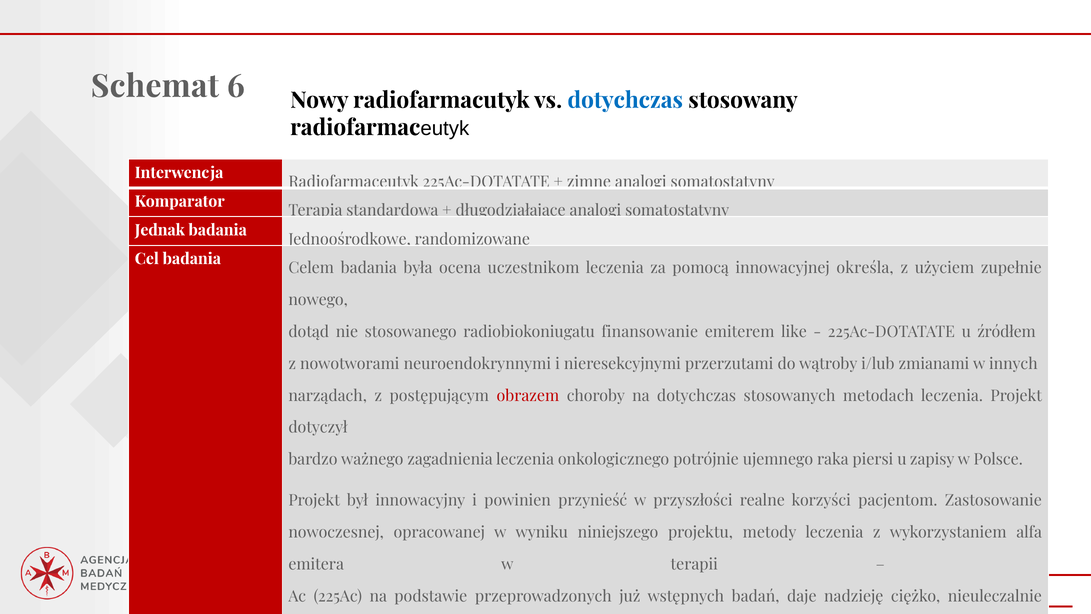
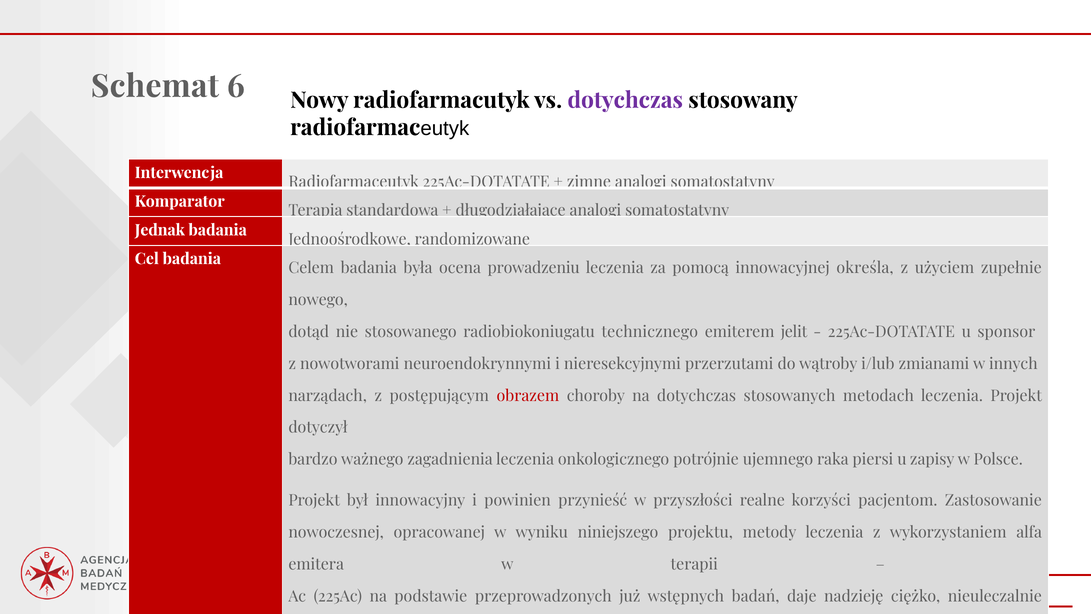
dotychczas at (625, 100) colour: blue -> purple
uczestnikom: uczestnikom -> prowadzeniu
finansowanie: finansowanie -> technicznego
like: like -> jelit
źródłem: źródłem -> sponsor
